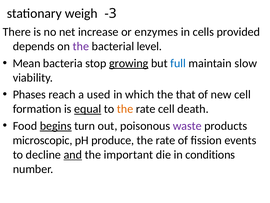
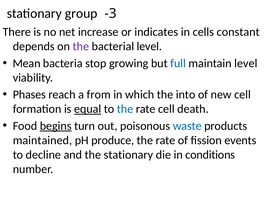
weigh: weigh -> group
enzymes: enzymes -> indicates
provided: provided -> constant
growing underline: present -> none
maintain slow: slow -> level
used: used -> from
that: that -> into
the at (125, 109) colour: orange -> blue
waste colour: purple -> blue
microscopic: microscopic -> maintained
and underline: present -> none
the important: important -> stationary
